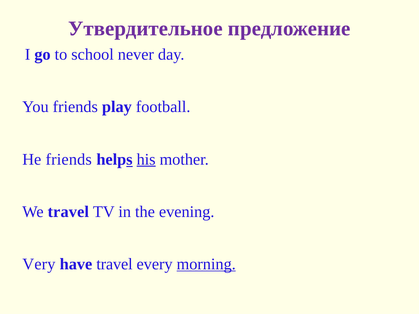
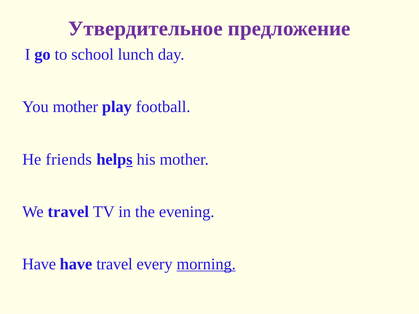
never: never -> lunch
You friends: friends -> mother
his underline: present -> none
Very at (39, 264): Very -> Have
